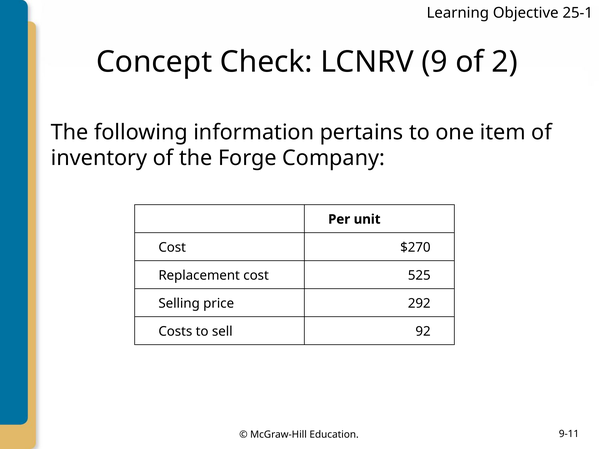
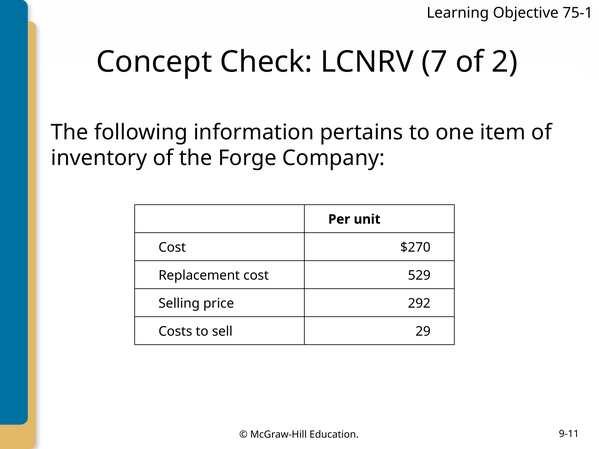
25-1: 25-1 -> 75-1
9: 9 -> 7
525: 525 -> 529
92: 92 -> 29
